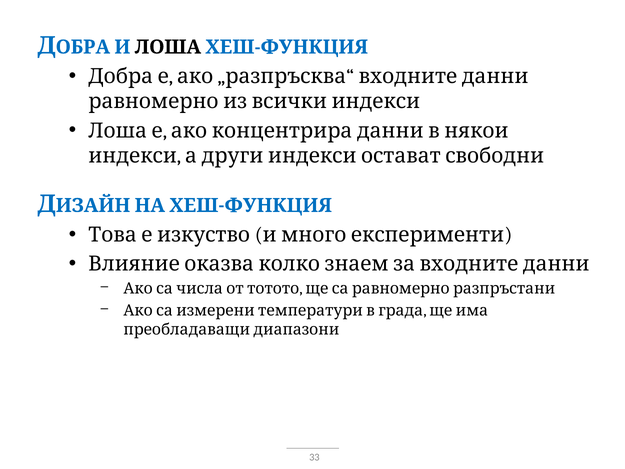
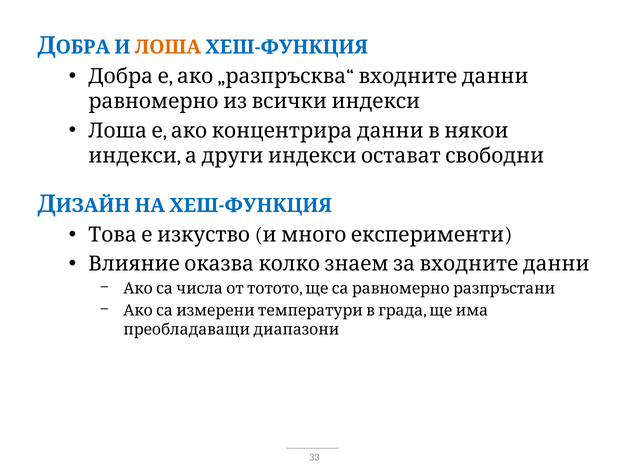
ЛОША colour: black -> orange
